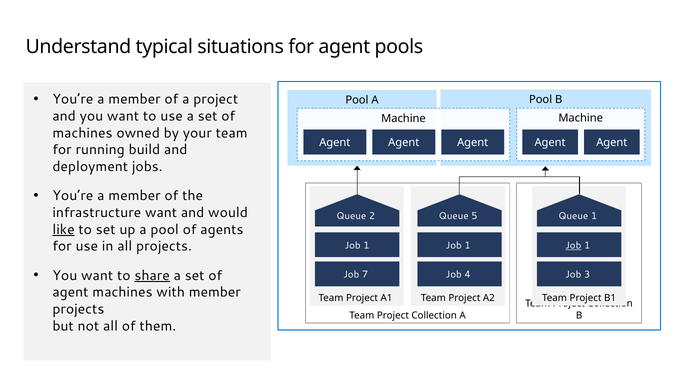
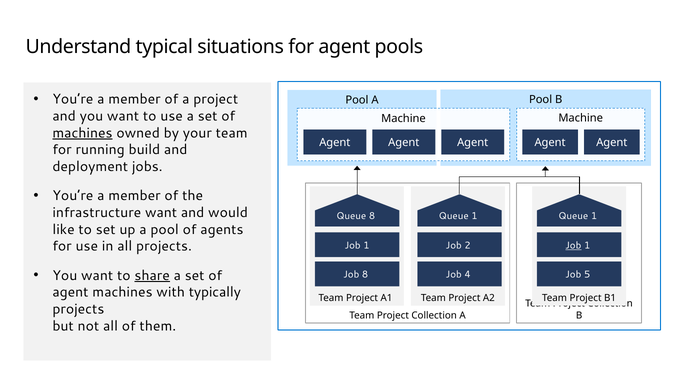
machines at (82, 133) underline: none -> present
Queue 2: 2 -> 8
5 at (474, 216): 5 -> 1
like underline: present -> none
1 at (468, 245): 1 -> 2
Job 7: 7 -> 8
3: 3 -> 5
with member: member -> typically
